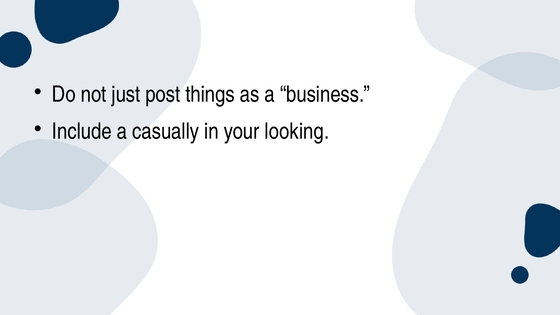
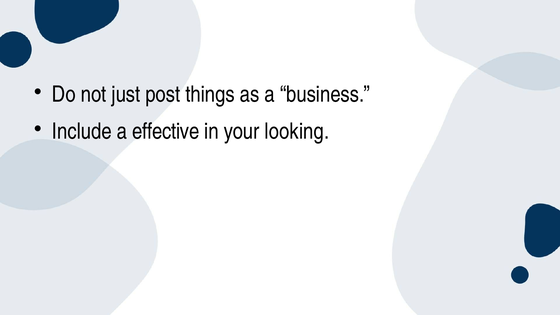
casually: casually -> effective
